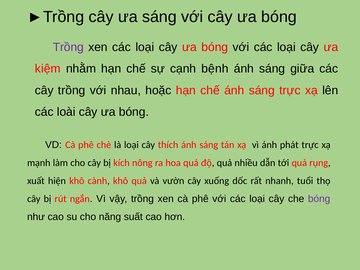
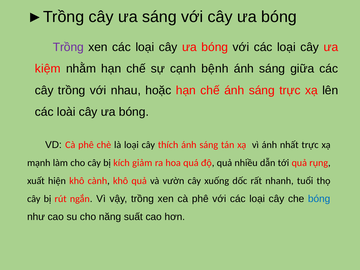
phát: phát -> nhất
nông: nông -> giảm
bóng at (319, 199) colour: purple -> blue
